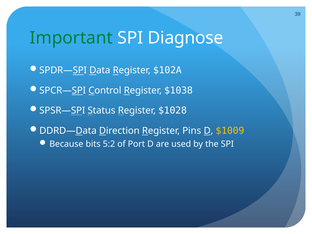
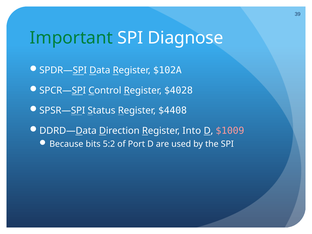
$1038: $1038 -> $4028
$1028: $1028 -> $4408
Pins: Pins -> Into
$1009 colour: yellow -> pink
